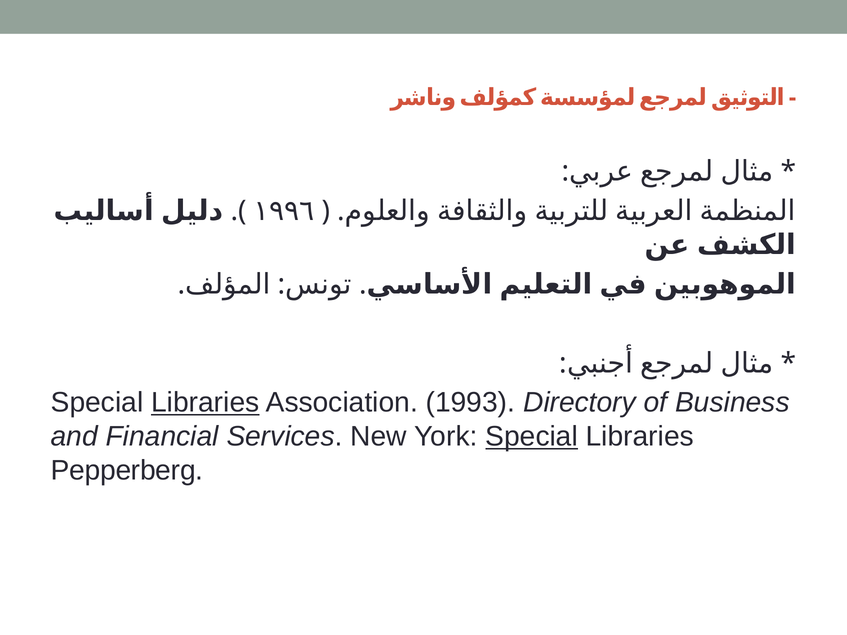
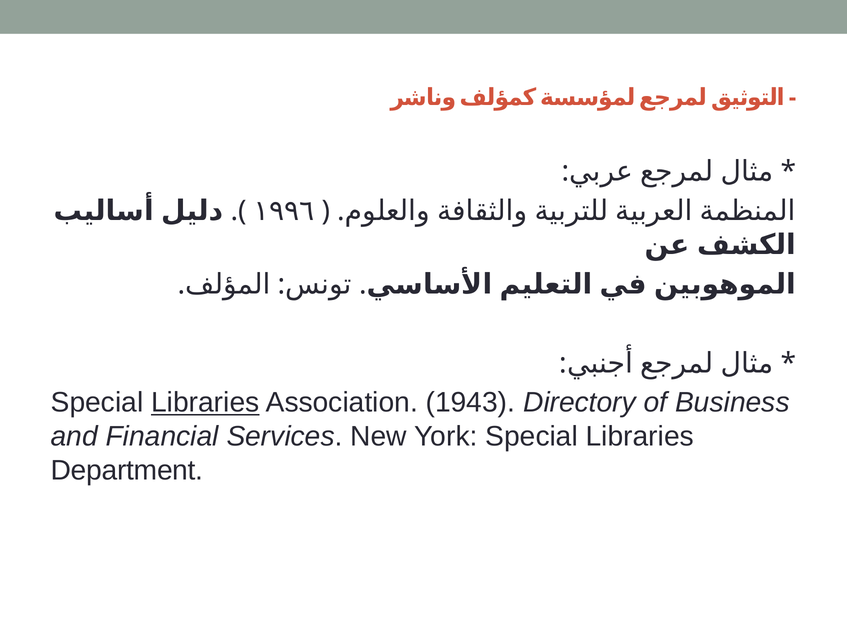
1993: 1993 -> 1943
Special at (532, 437) underline: present -> none
Pepperberg: Pepperberg -> Department
